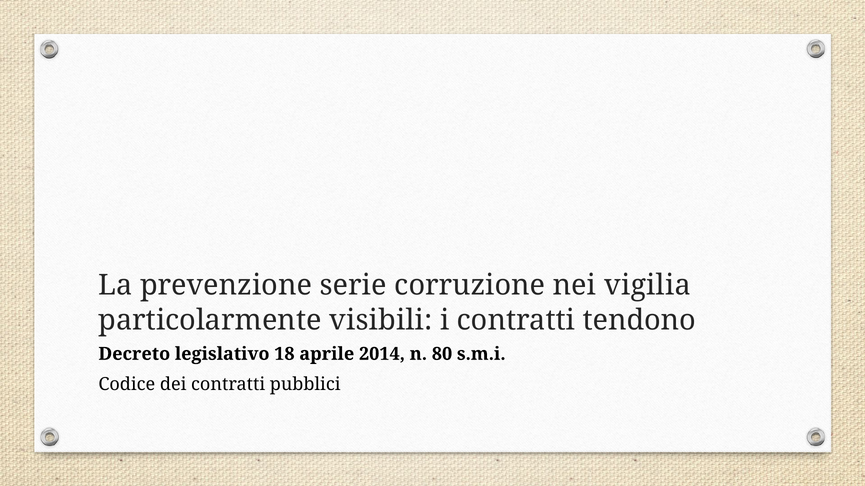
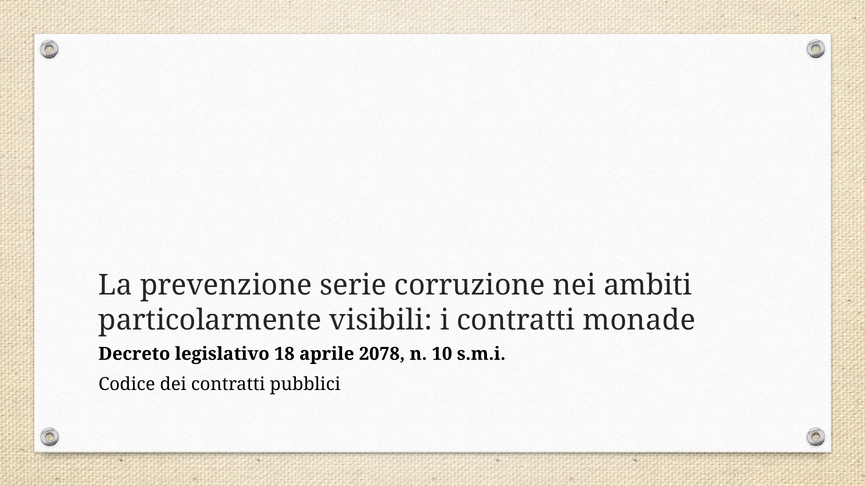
vigilia: vigilia -> ambiti
tendono: tendono -> monade
2014: 2014 -> 2078
80: 80 -> 10
